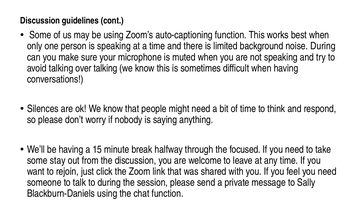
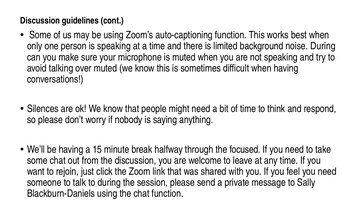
over talking: talking -> muted
some stay: stay -> chat
